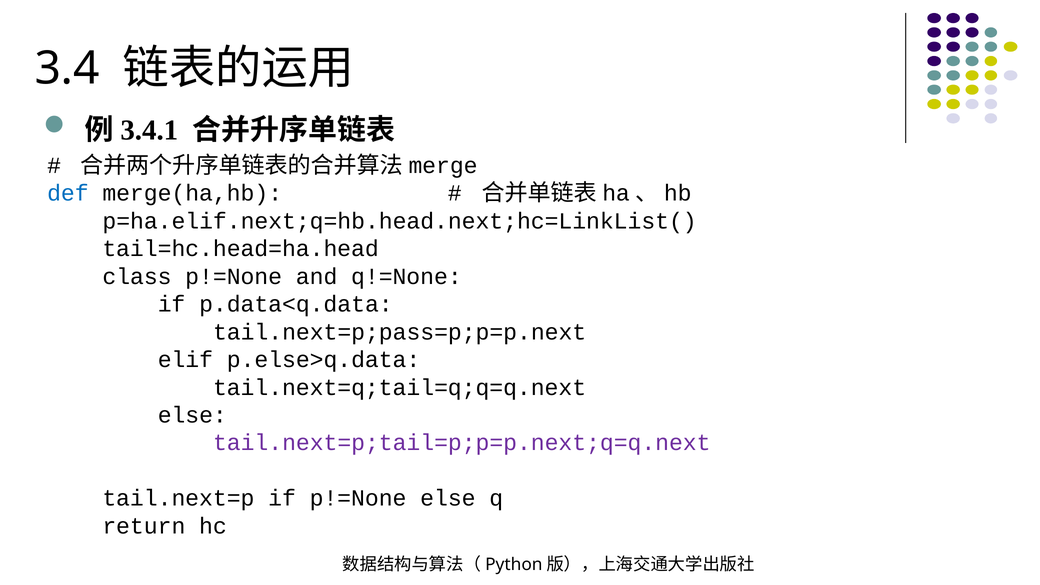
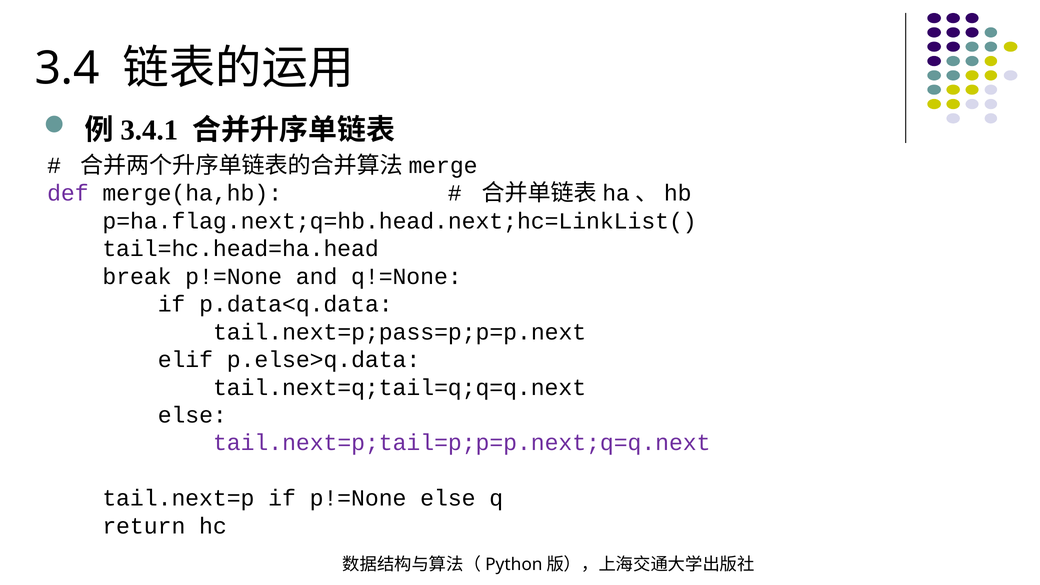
def colour: blue -> purple
p=ha.elif.next;q=hb.head.next;hc=LinkList(: p=ha.elif.next;q=hb.head.next;hc=LinkList( -> p=ha.flag.next;q=hb.head.next;hc=LinkList(
class: class -> break
